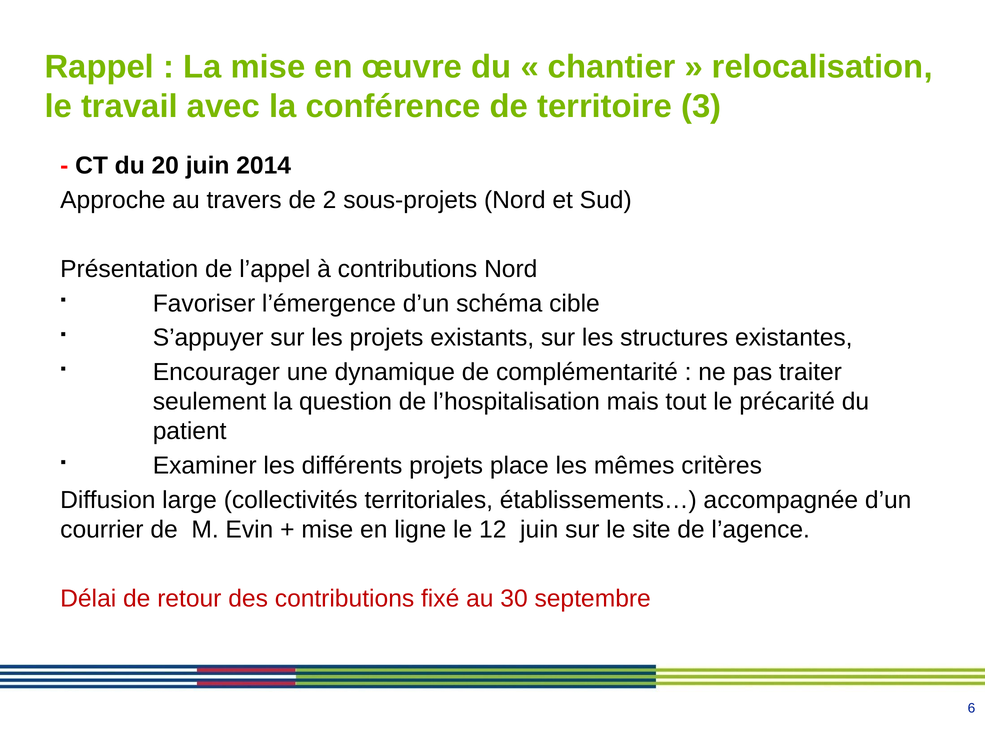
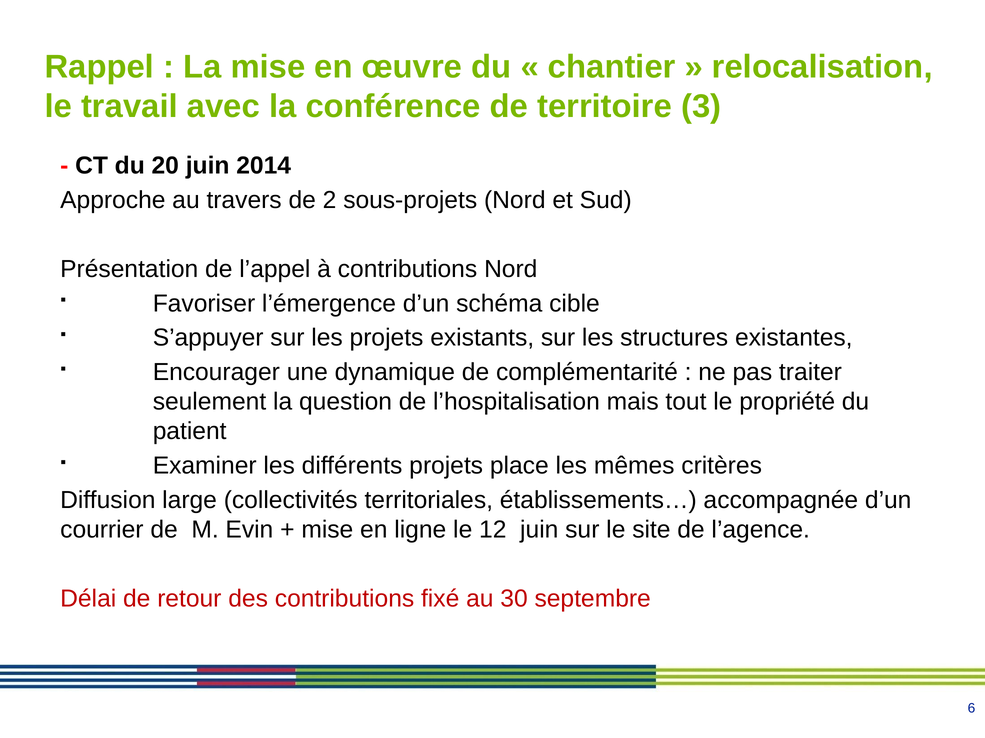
précarité: précarité -> propriété
